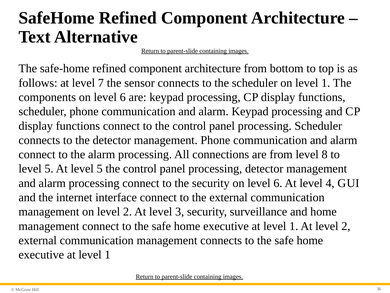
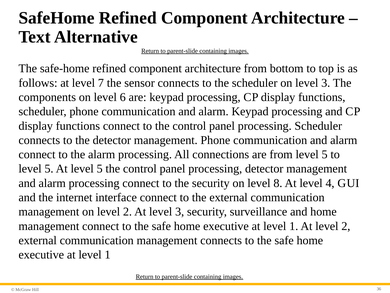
on level 1: 1 -> 3
from level 8: 8 -> 5
security on level 6: 6 -> 8
